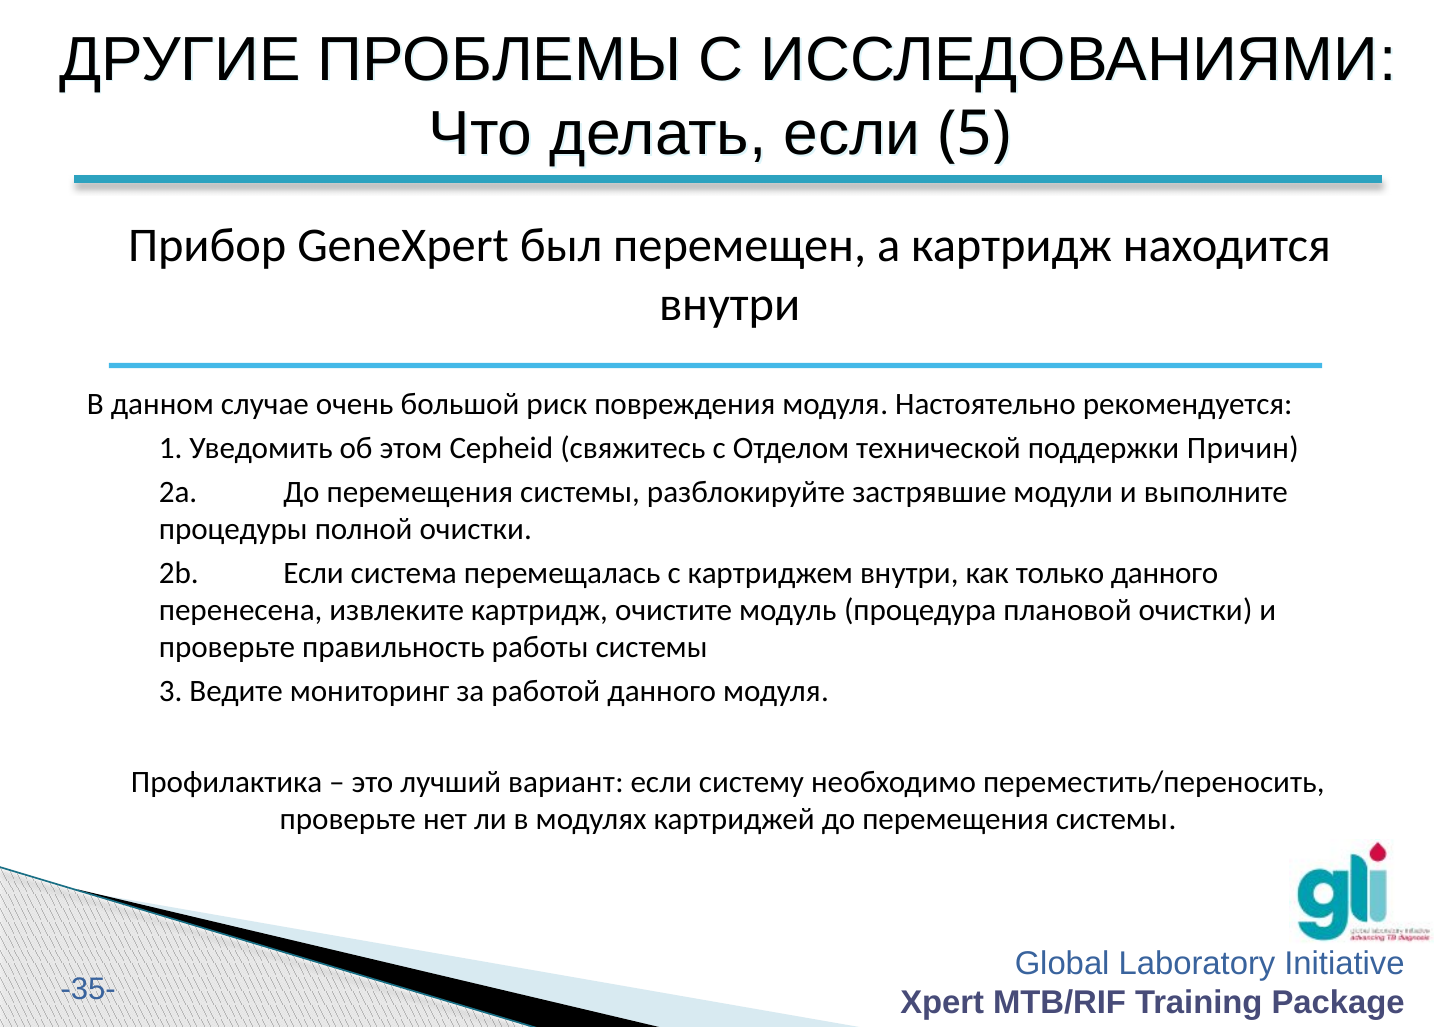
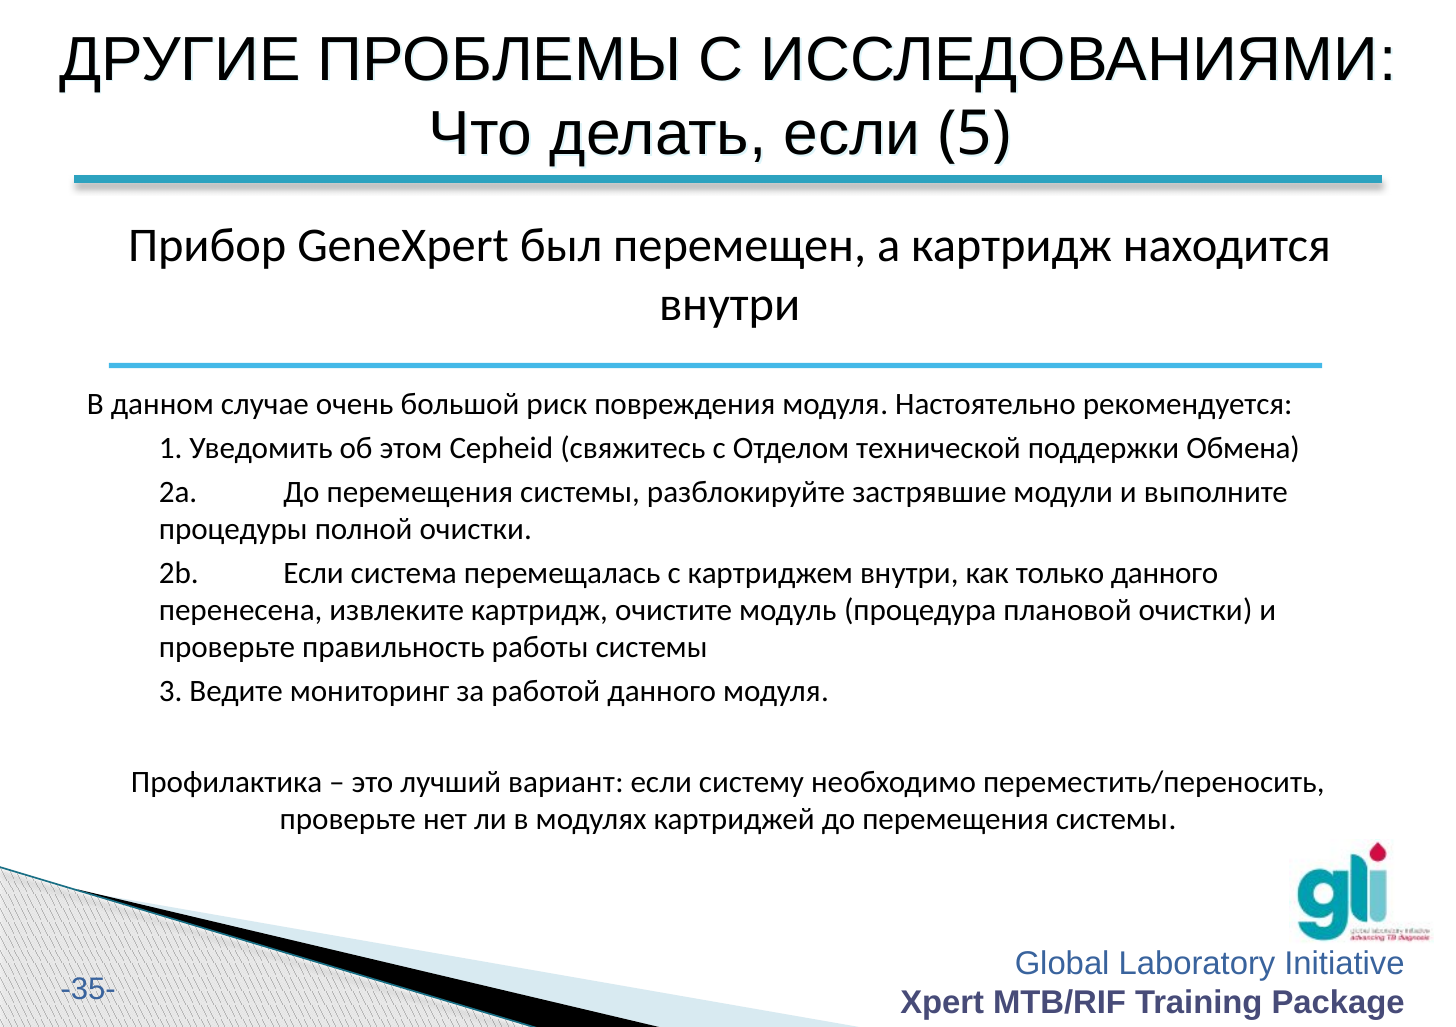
Причин: Причин -> Обмена
